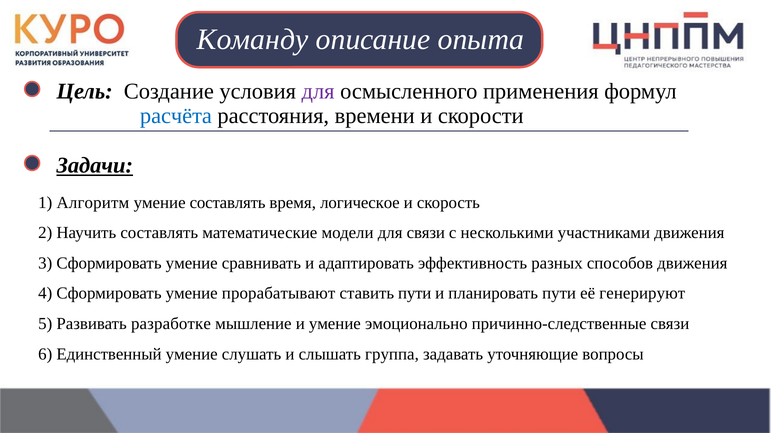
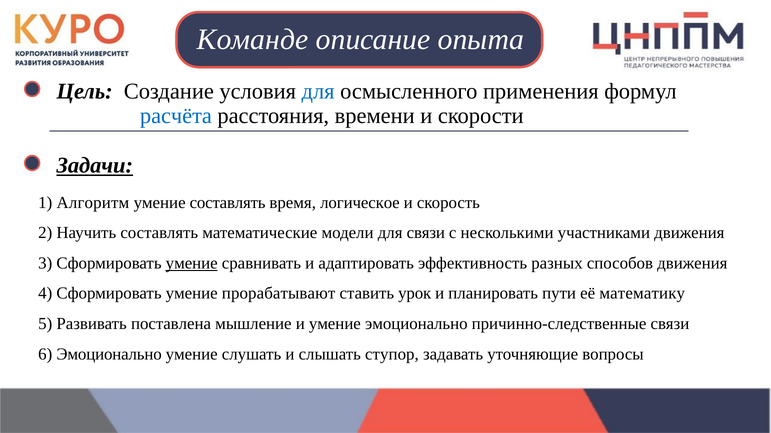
Команду: Команду -> Команде
для at (318, 92) colour: purple -> blue
умение at (192, 264) underline: none -> present
ставить пути: пути -> урок
генерируют: генерируют -> математику
разработке: разработке -> поставлена
6 Единственный: Единственный -> Эмоционально
группа: группа -> ступор
